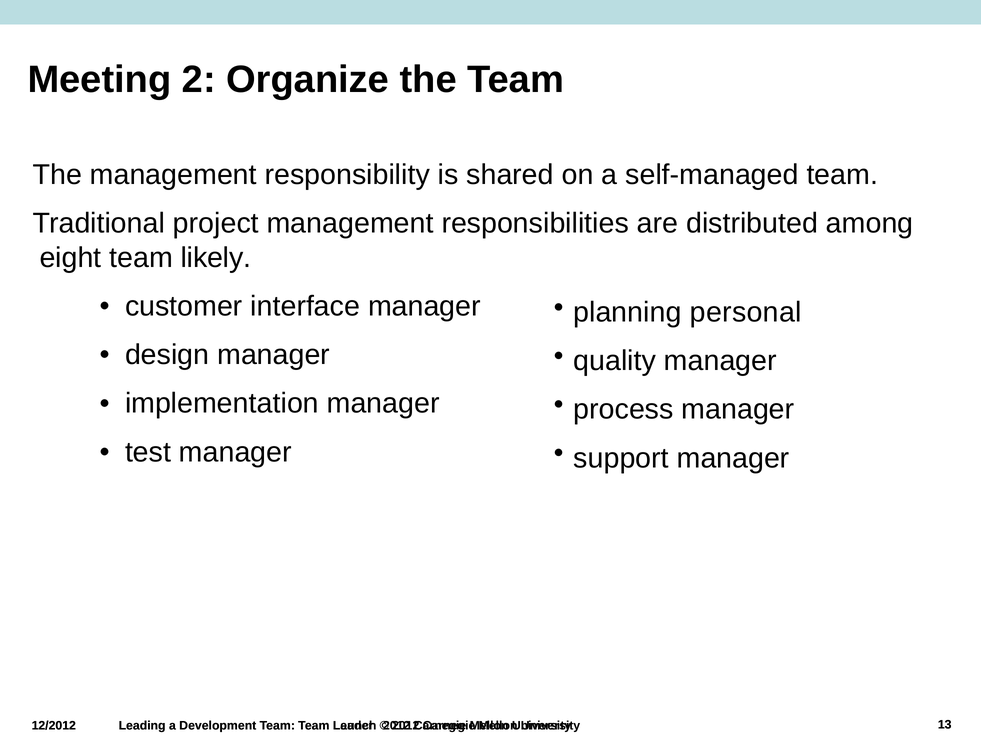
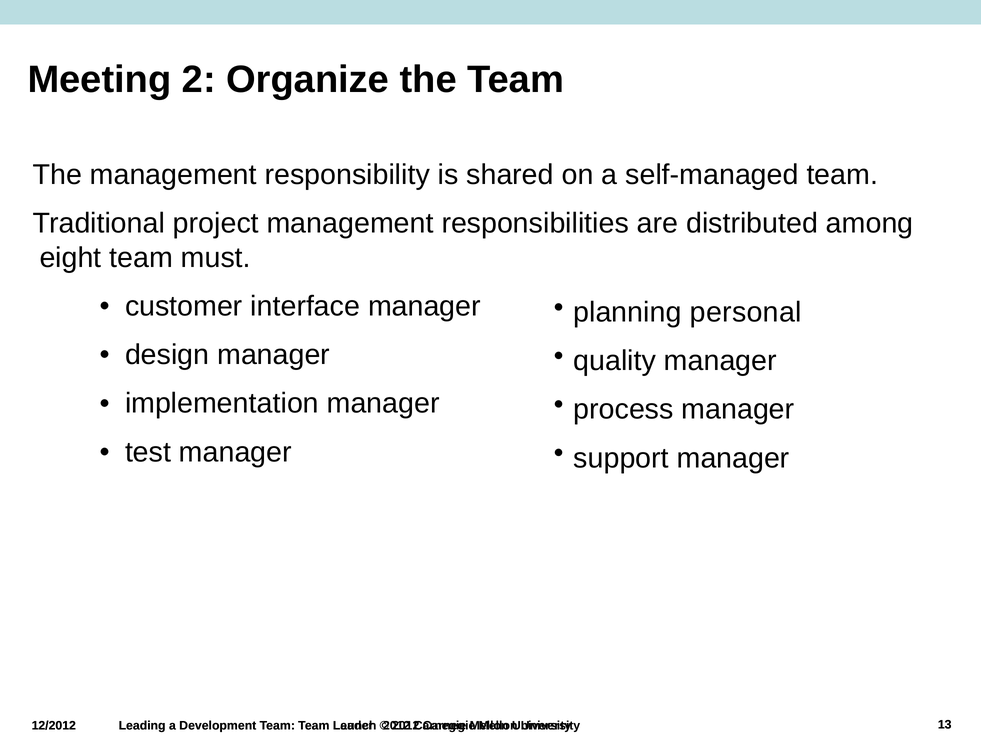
likely: likely -> must
